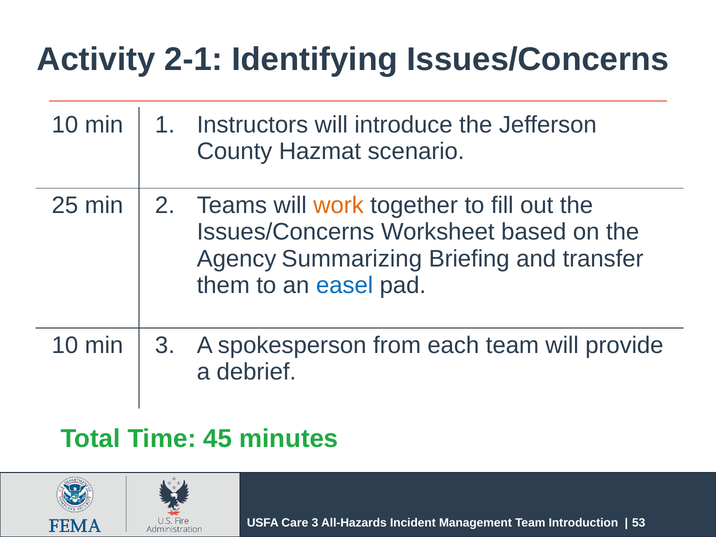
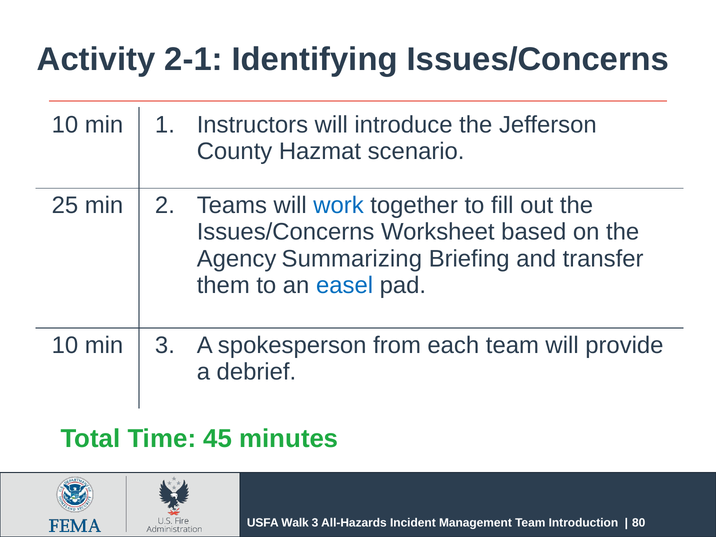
work colour: orange -> blue
Care: Care -> Walk
53: 53 -> 80
